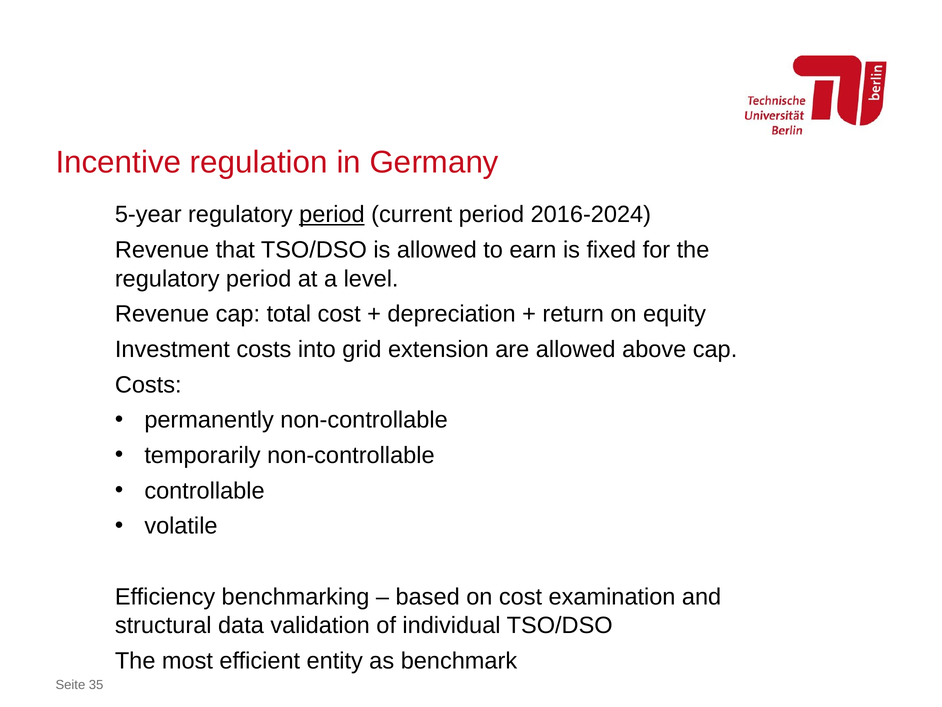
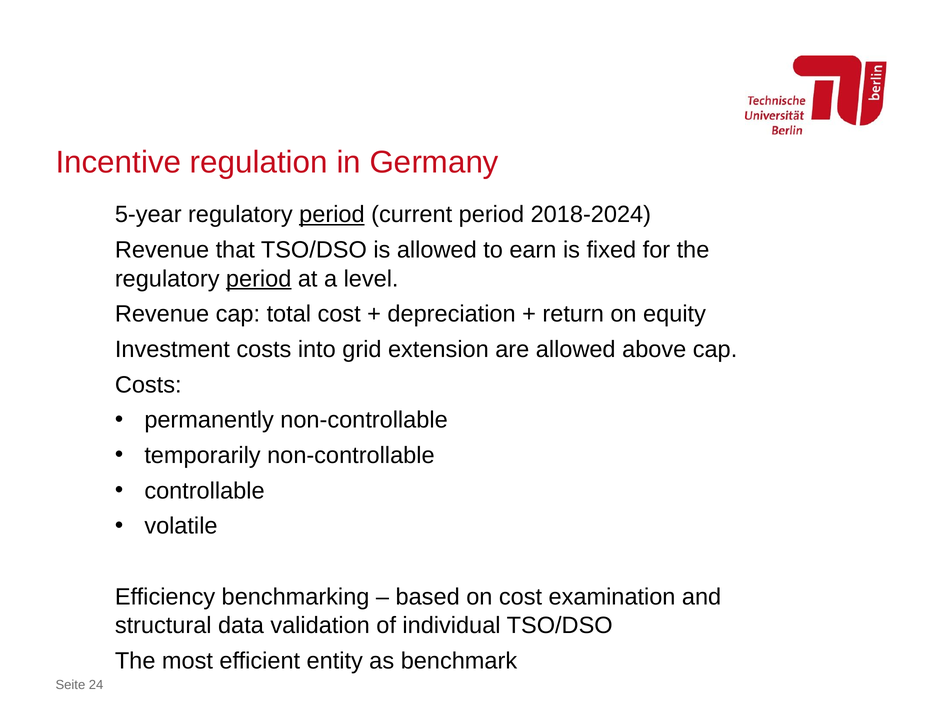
2016-2024: 2016-2024 -> 2018-2024
period at (259, 279) underline: none -> present
35: 35 -> 24
